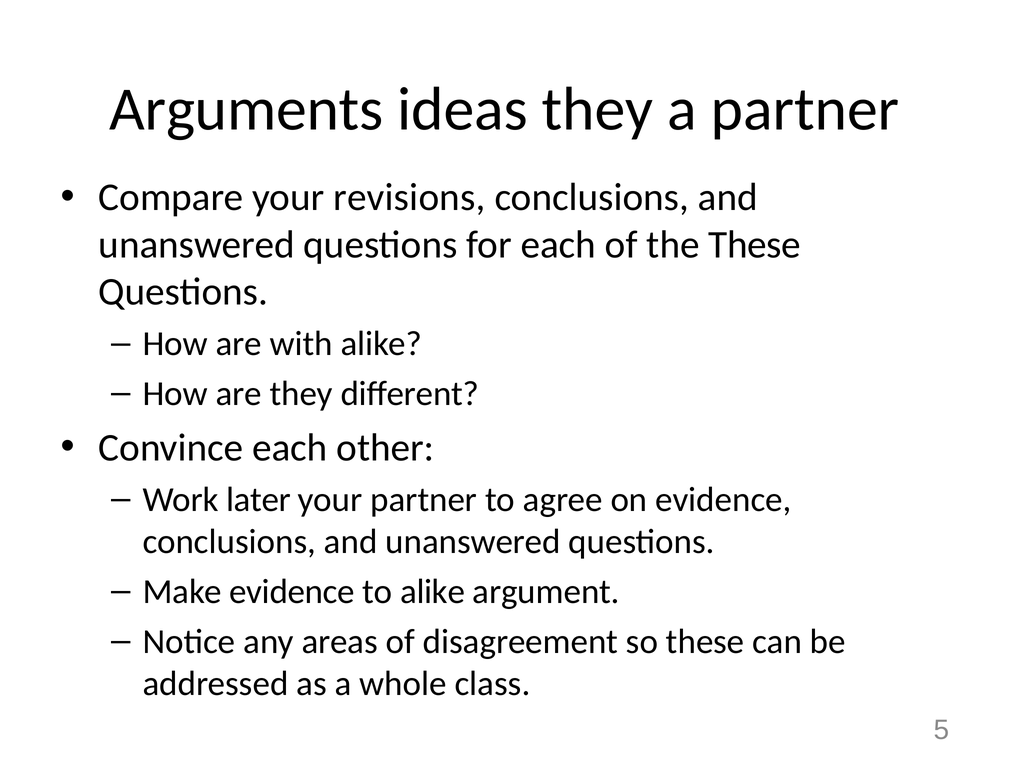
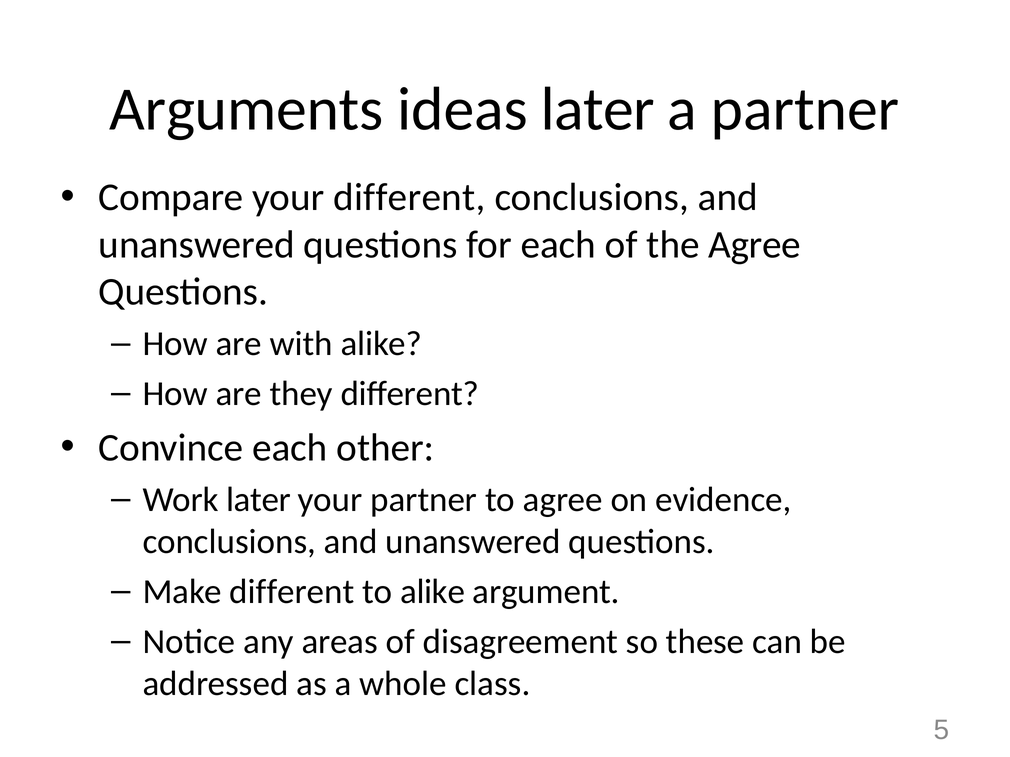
ideas they: they -> later
your revisions: revisions -> different
the These: These -> Agree
Make evidence: evidence -> different
